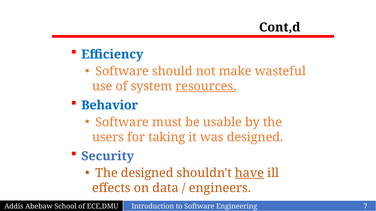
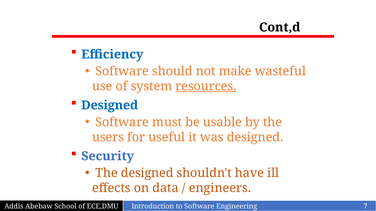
Behavior at (110, 105): Behavior -> Designed
taking: taking -> useful
have underline: present -> none
